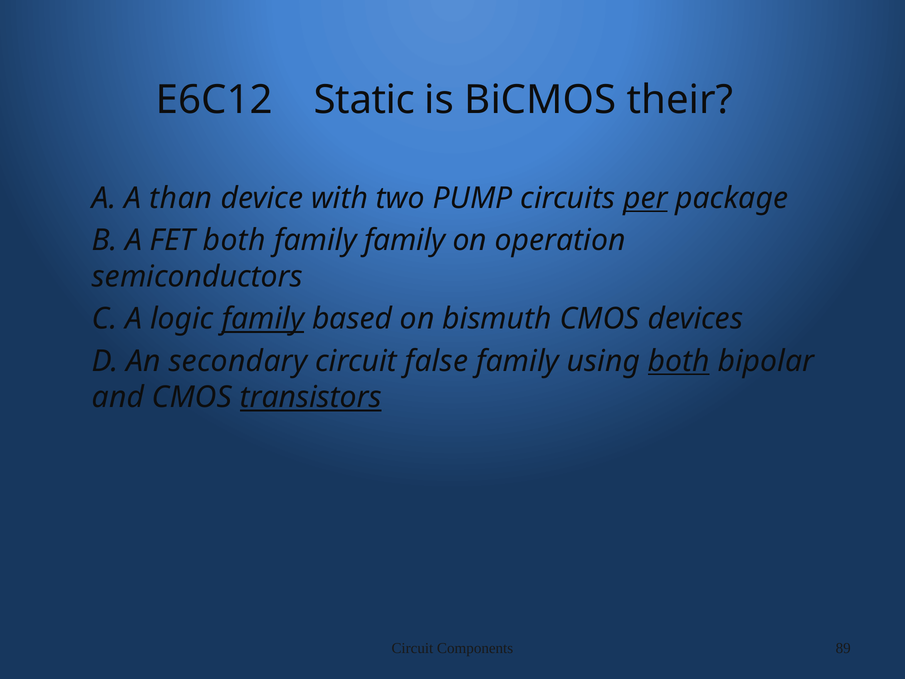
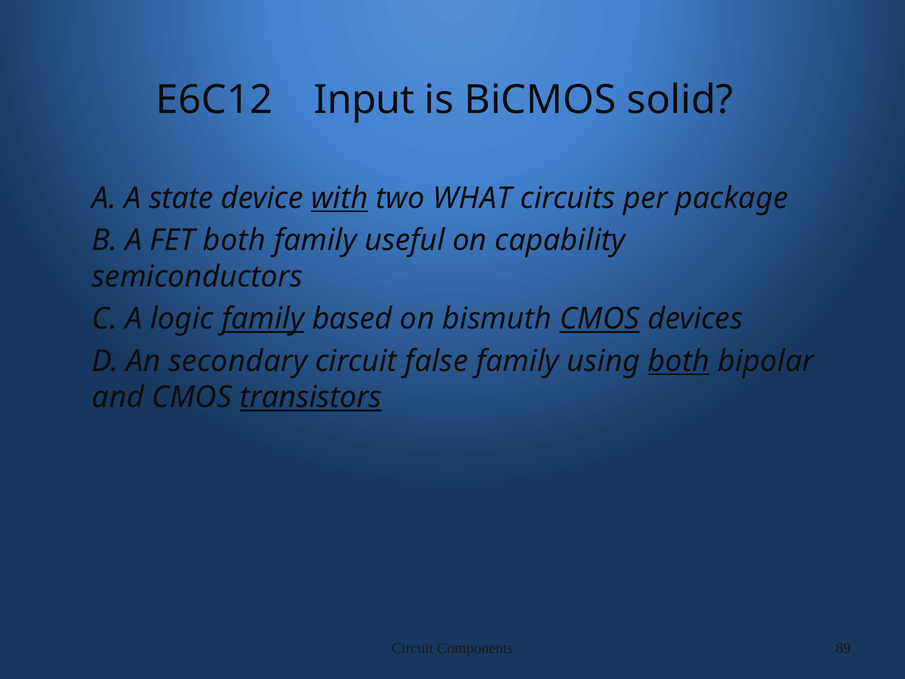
Static: Static -> Input
their: their -> solid
than: than -> state
with underline: none -> present
PUMP: PUMP -> WHAT
per underline: present -> none
family family: family -> useful
operation: operation -> capability
CMOS at (600, 319) underline: none -> present
